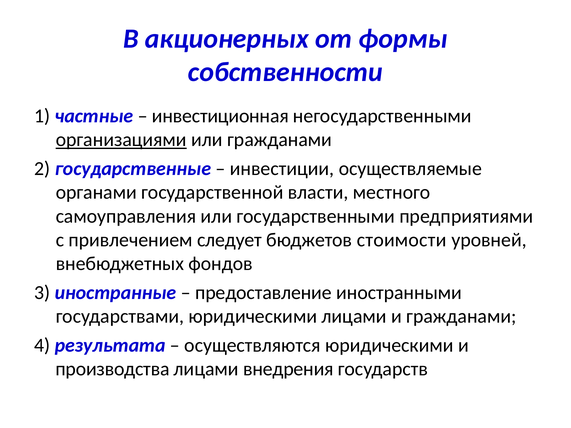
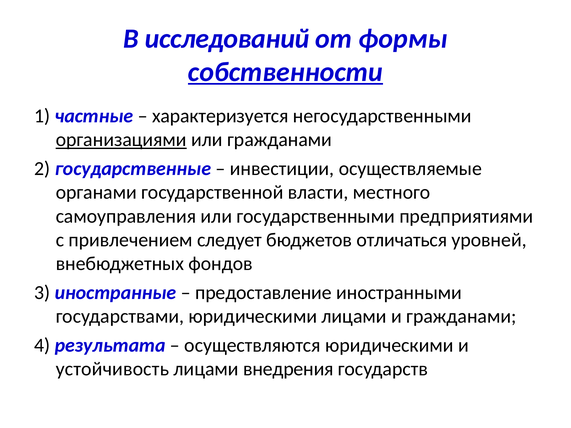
акционерных: акционерных -> исследований
собственности underline: none -> present
инвестиционная: инвестиционная -> характеризуется
стоимости: стоимости -> отличаться
производства: производства -> устойчивость
